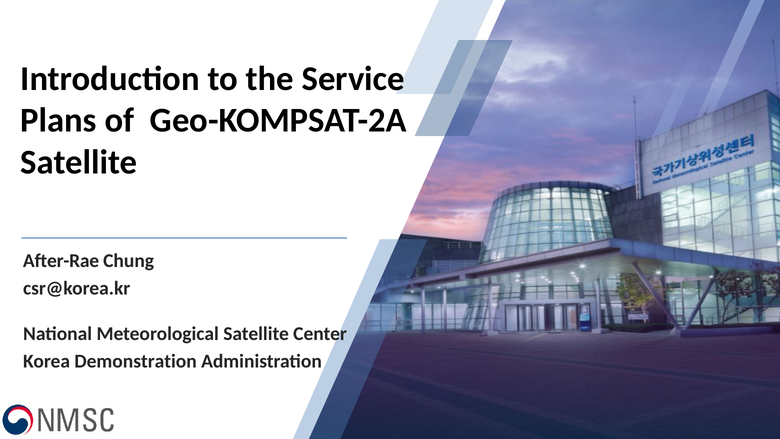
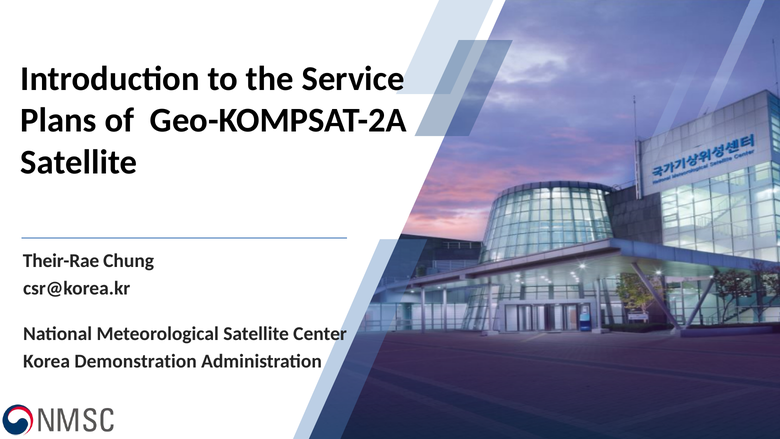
After-Rae: After-Rae -> Their-Rae
